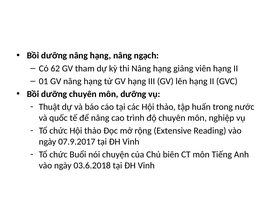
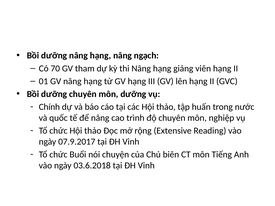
62: 62 -> 70
Thuật: Thuật -> Chính
